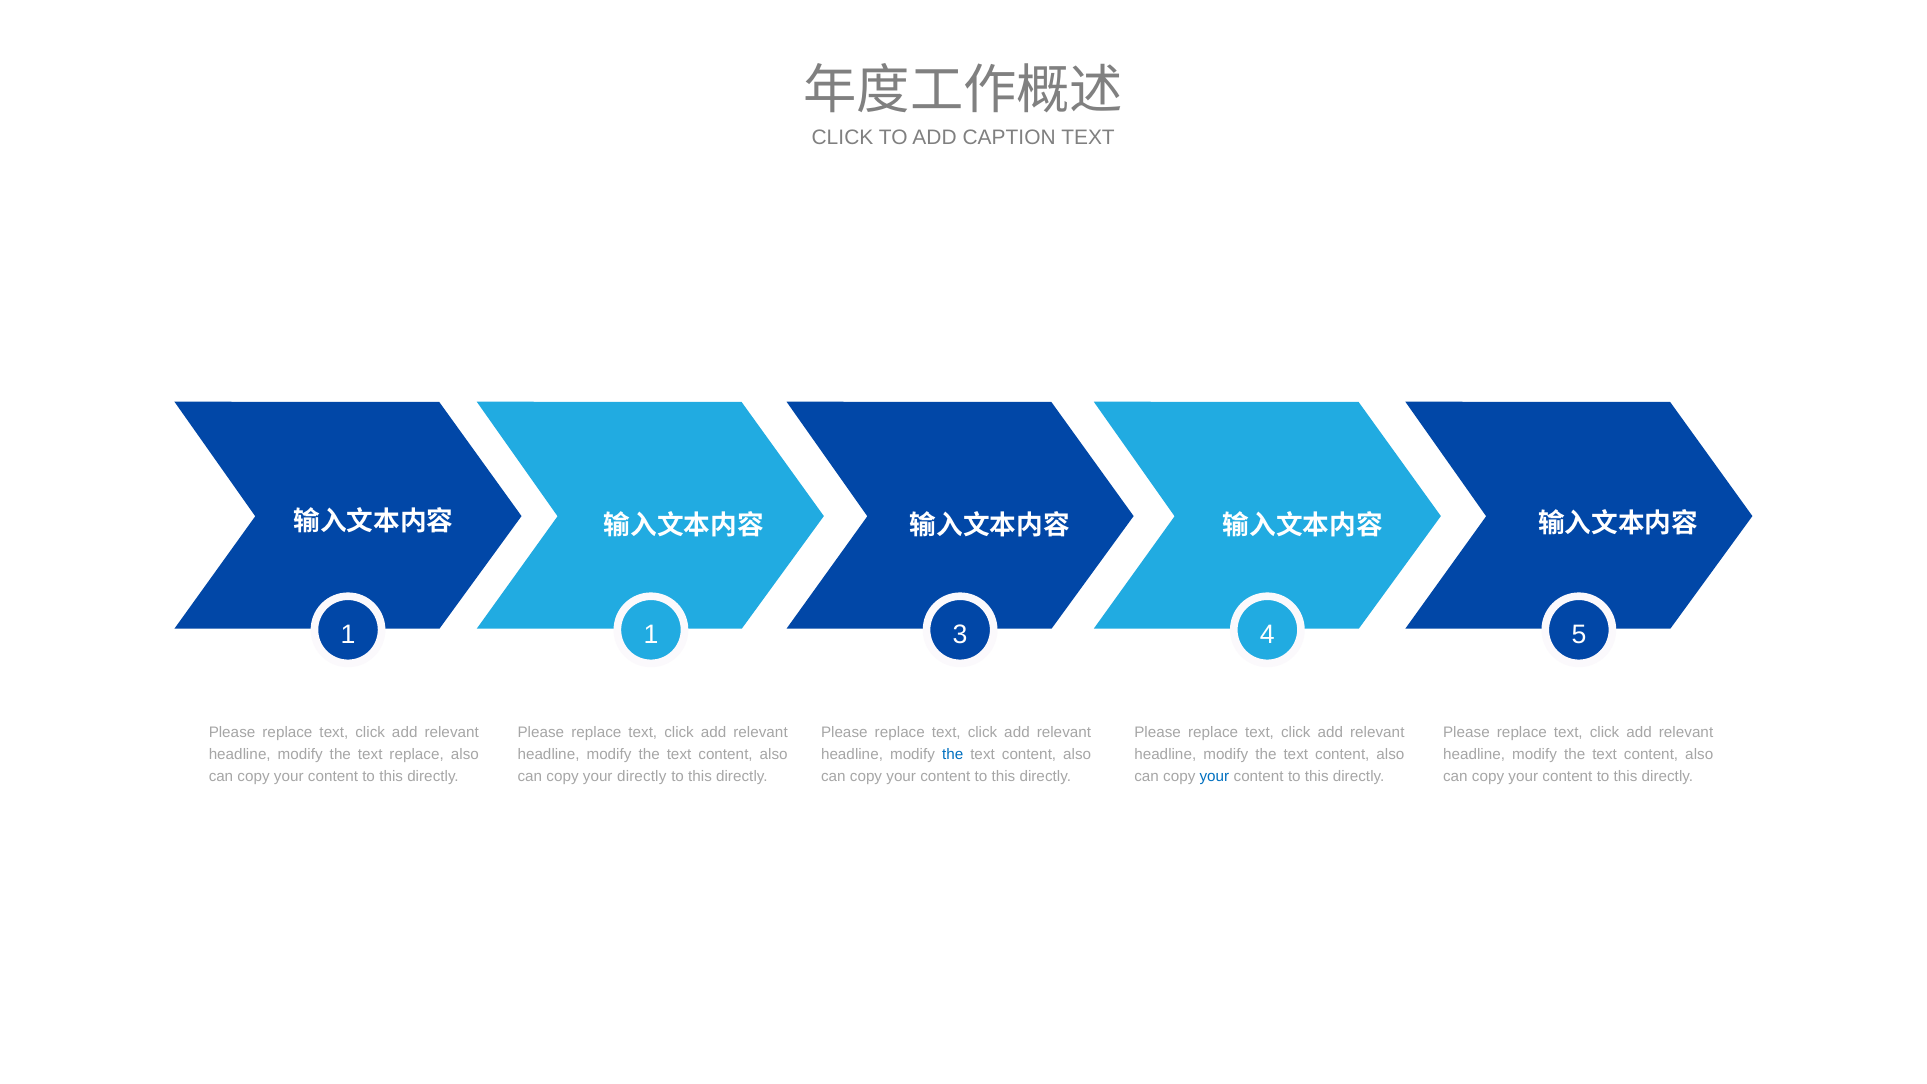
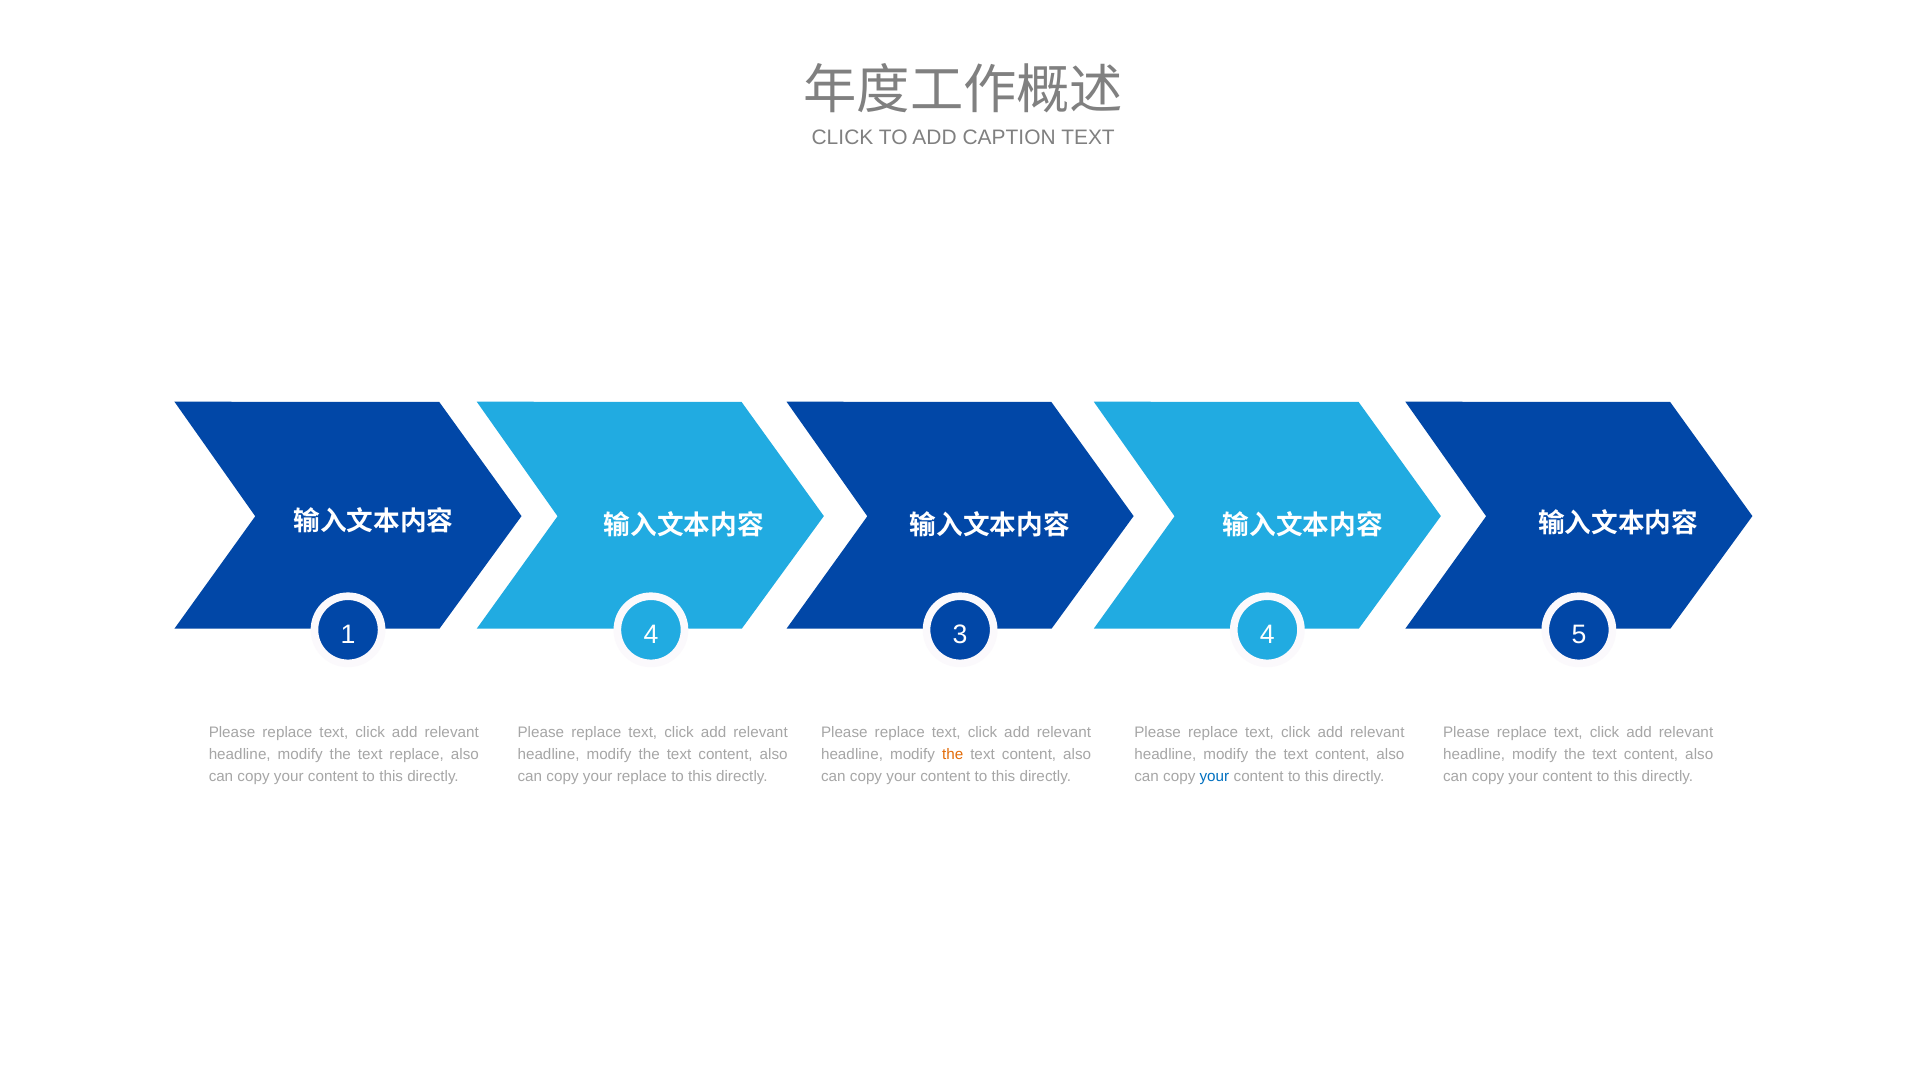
1 1: 1 -> 4
the at (953, 754) colour: blue -> orange
your directly: directly -> replace
